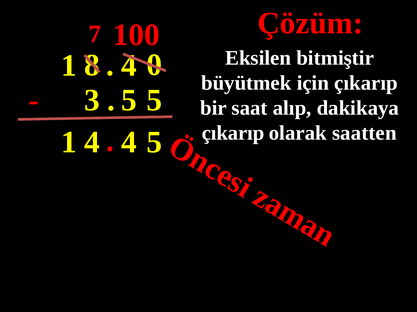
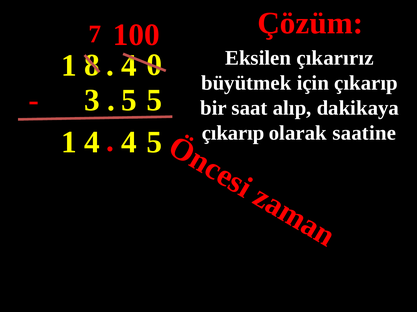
bitmiştir: bitmiştir -> çıkarırız
saatten: saatten -> saatine
